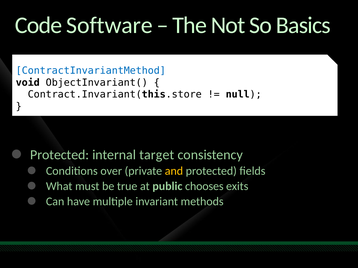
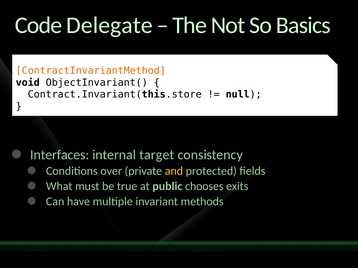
Software: Software -> Delegate
ContractInvariantMethod colour: blue -> orange
Protected at (60, 155): Protected -> Interfaces
